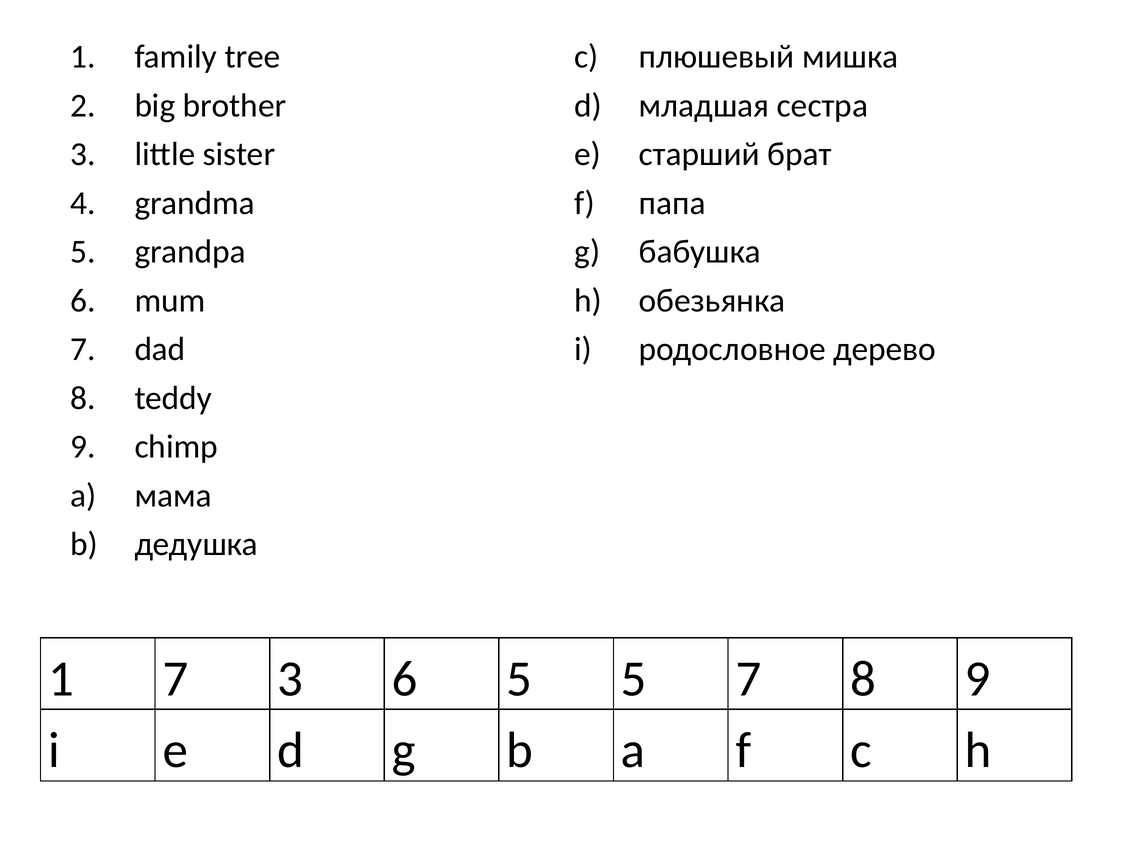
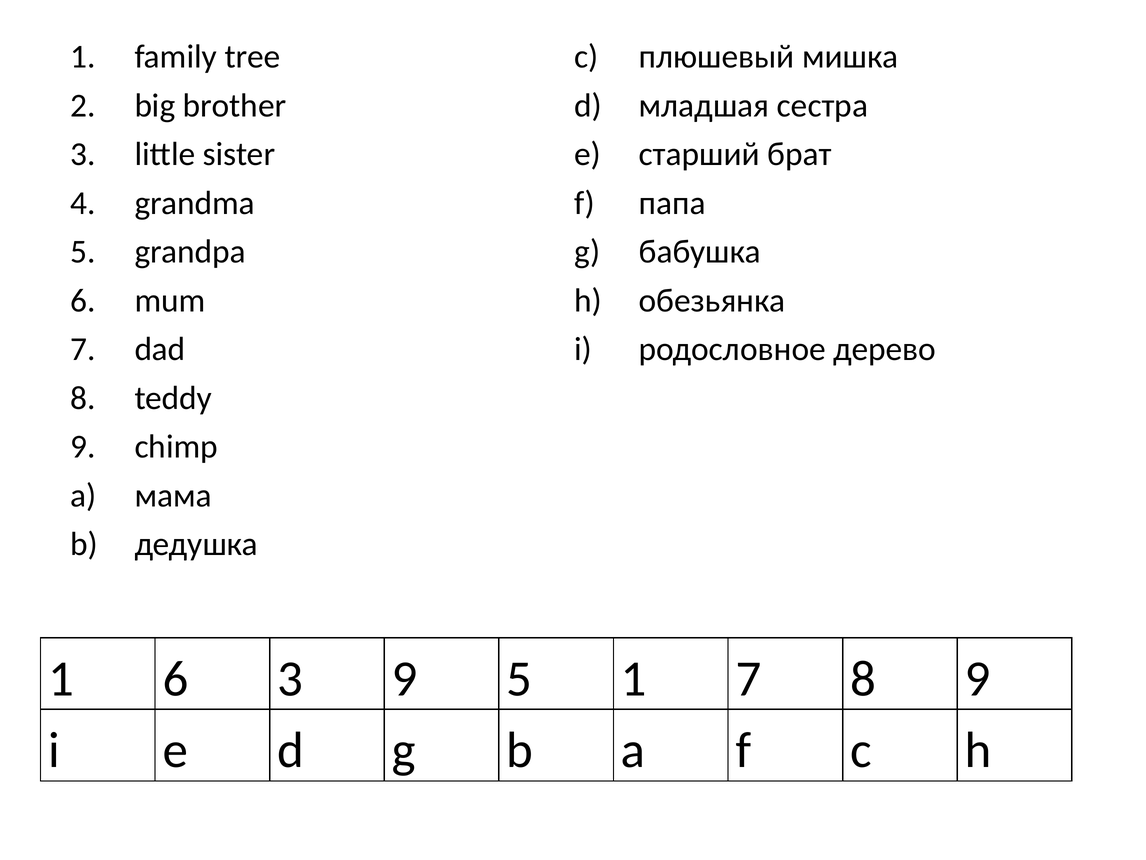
1 7: 7 -> 6
3 6: 6 -> 9
5 5: 5 -> 1
